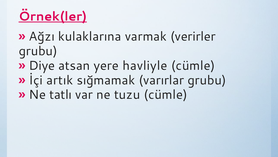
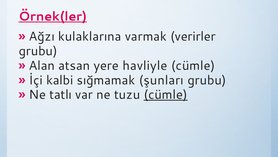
Diye: Diye -> Alan
artık: artık -> kalbi
varırlar: varırlar -> şunları
cümle at (166, 94) underline: none -> present
